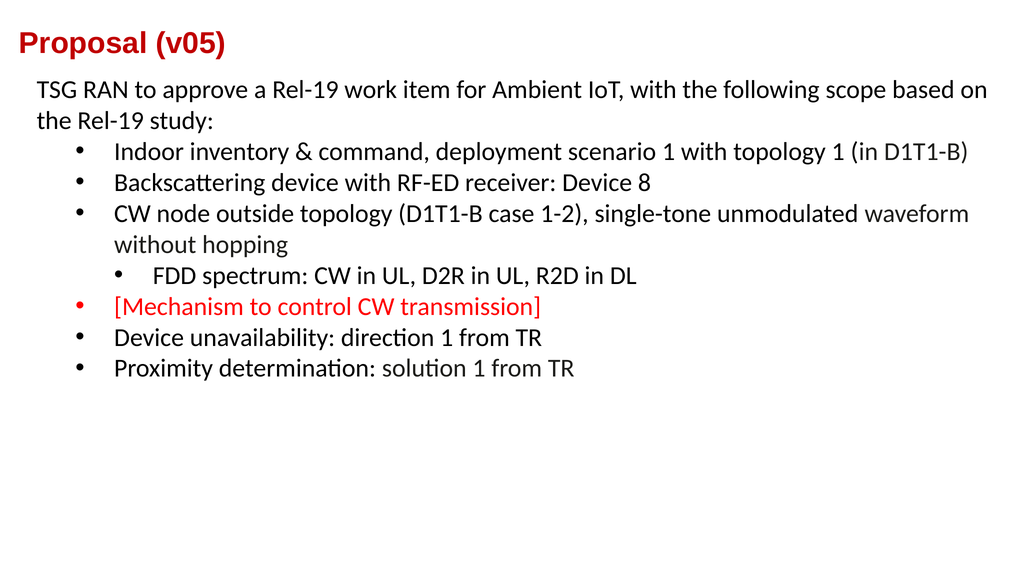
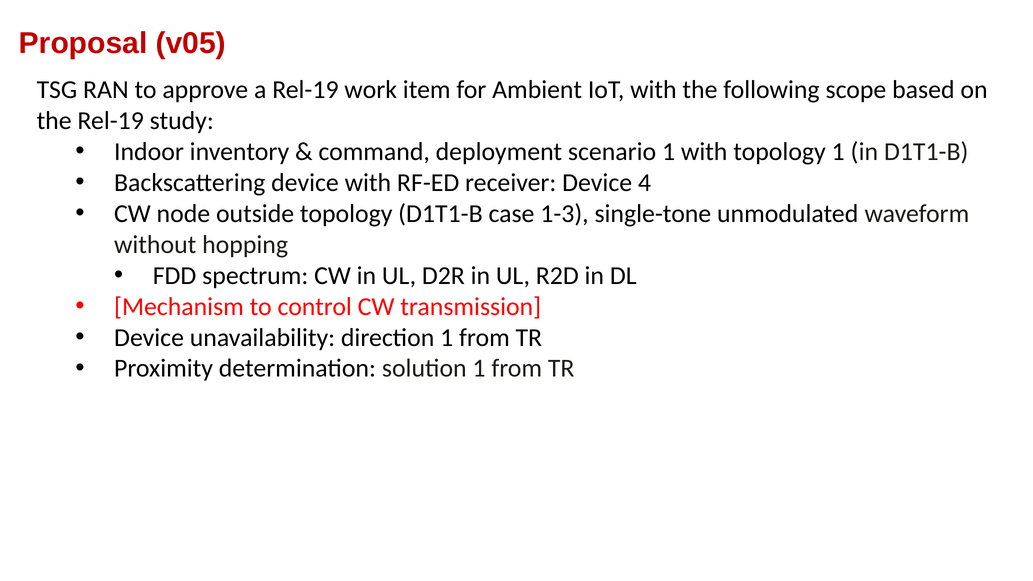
8: 8 -> 4
1-2: 1-2 -> 1-3
